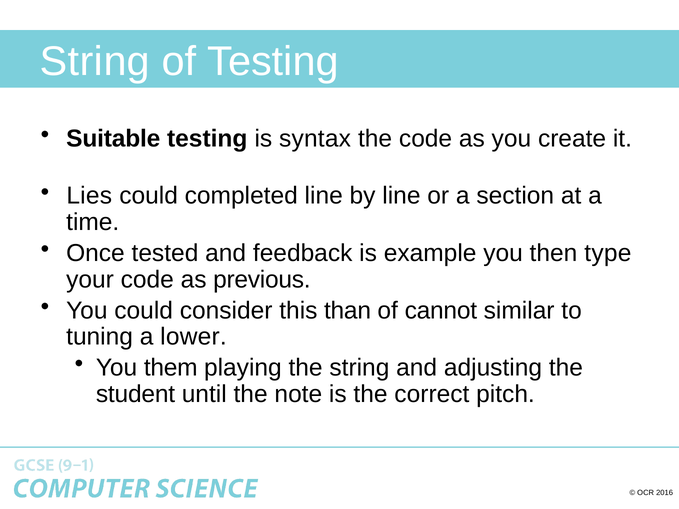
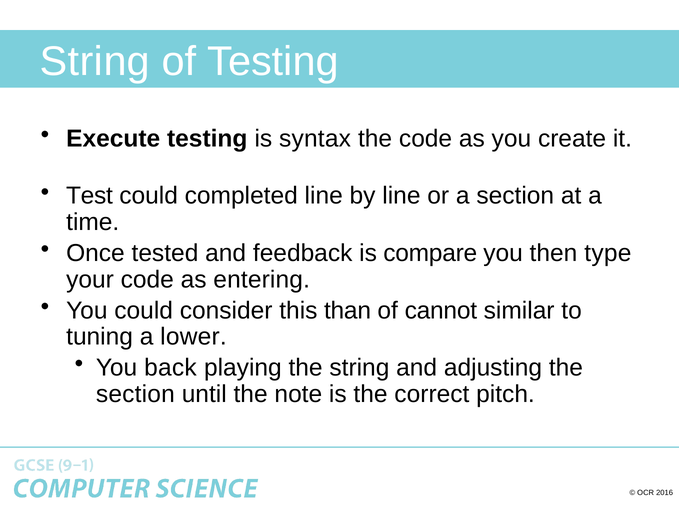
Suitable: Suitable -> Execute
Lies: Lies -> Test
example: example -> compare
previous: previous -> entering
them: them -> back
student at (136, 394): student -> section
